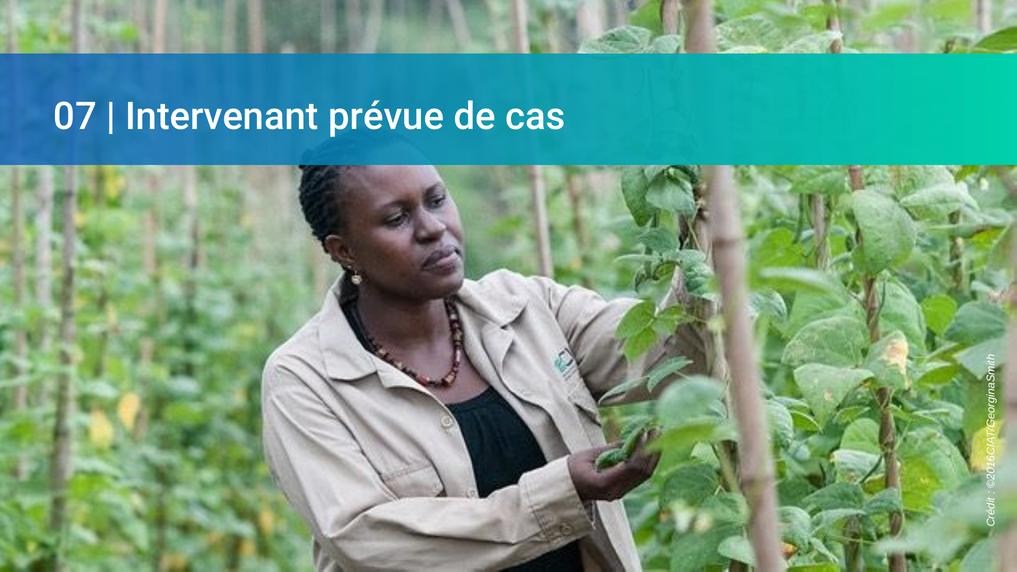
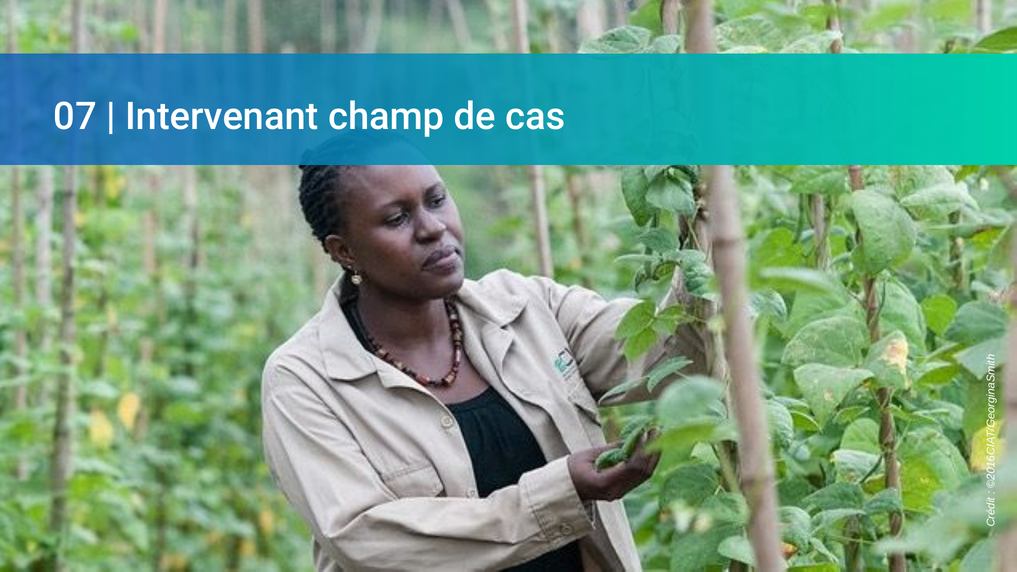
prévue: prévue -> champ
